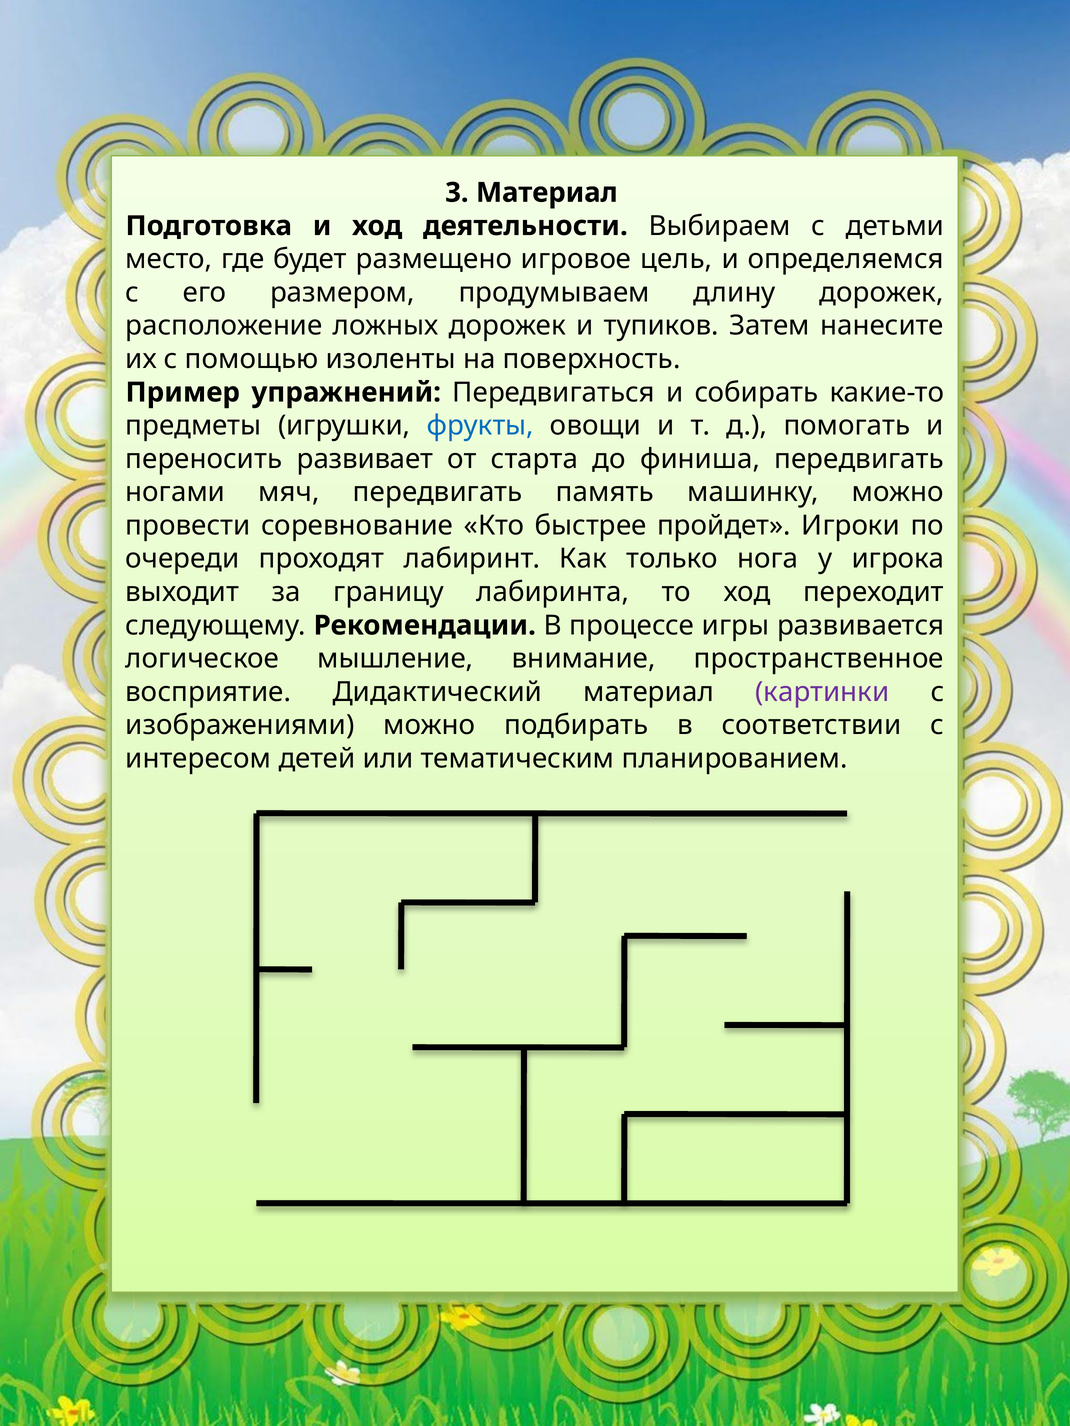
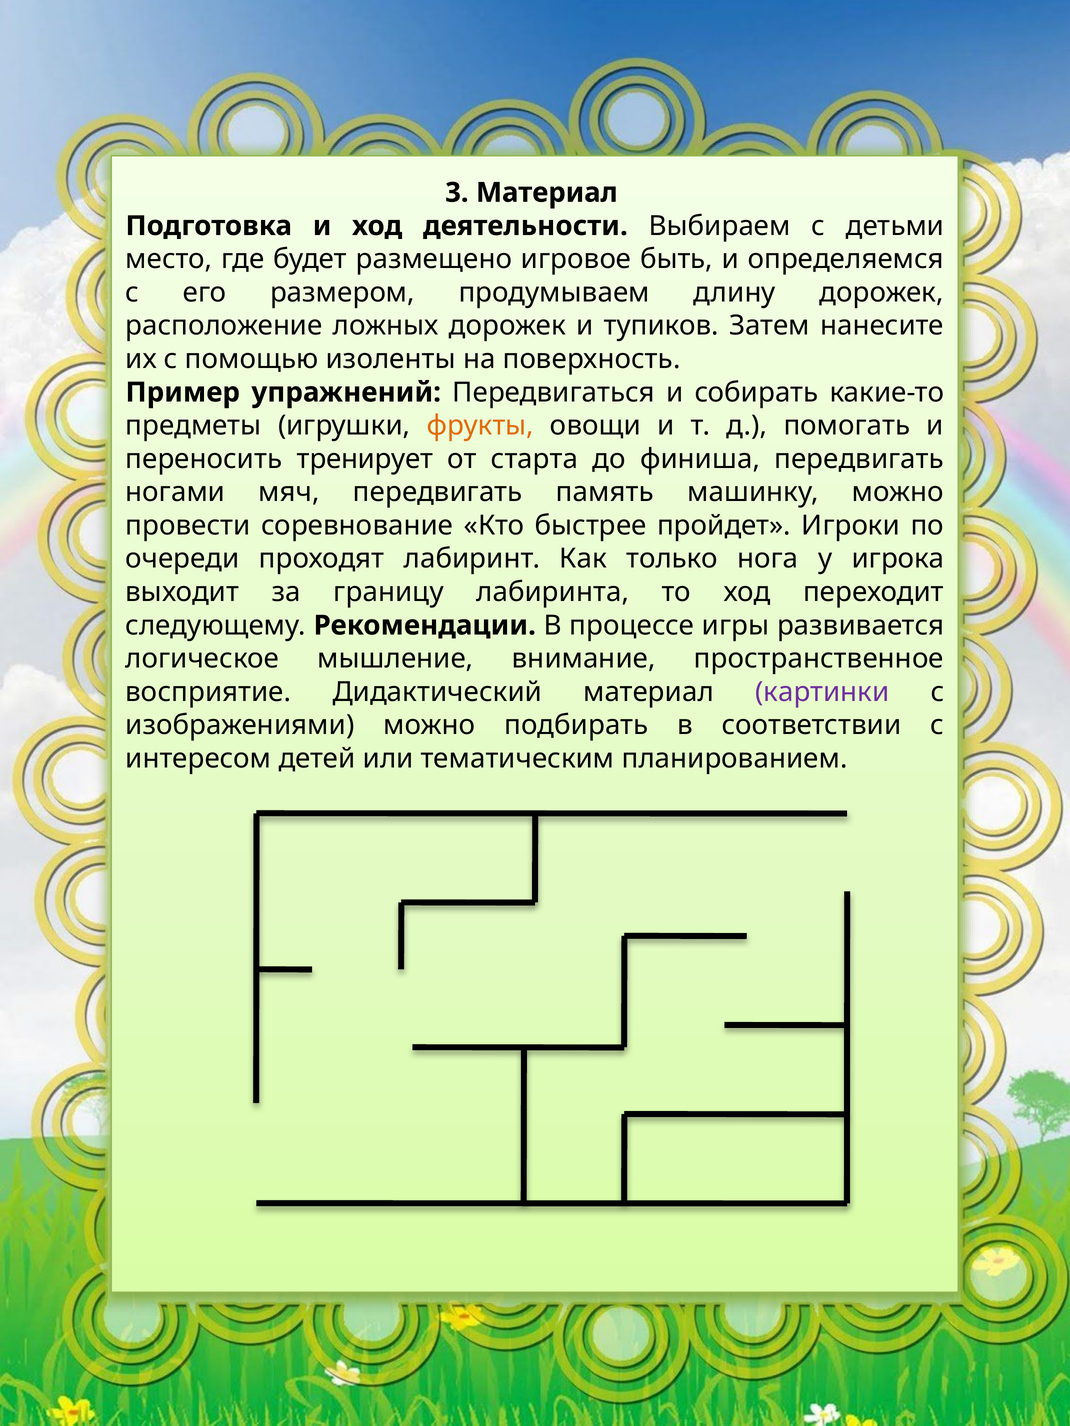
цель: цель -> быть
фрукты colour: blue -> orange
развивает: развивает -> тренирует
